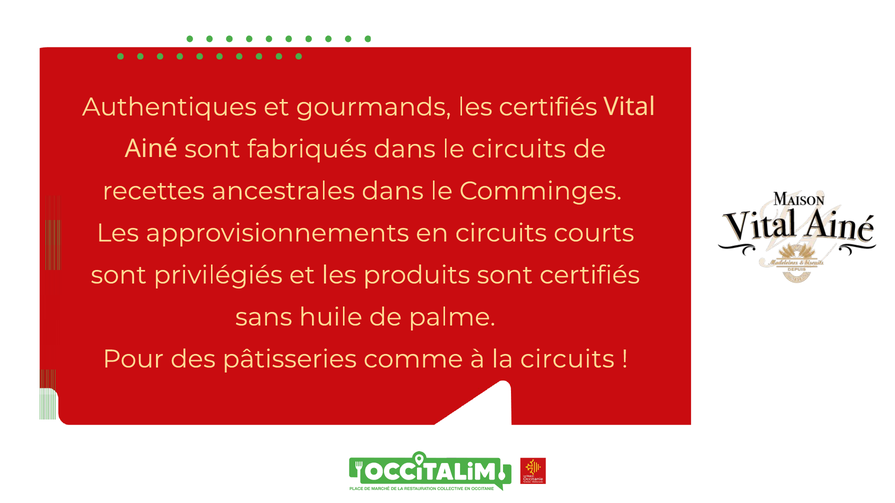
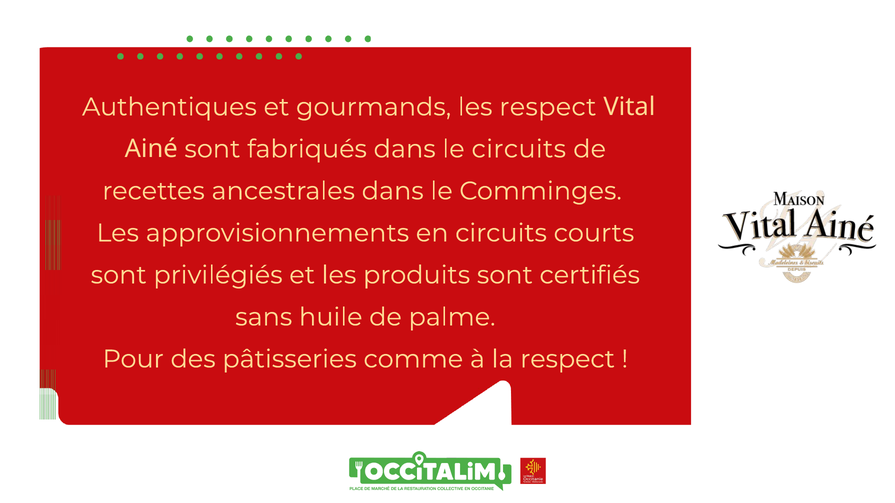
les certifiés: certifiés -> respect
la circuits: circuits -> respect
